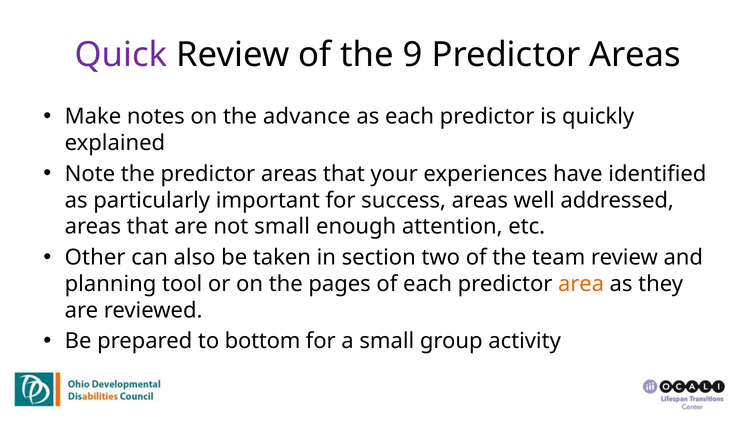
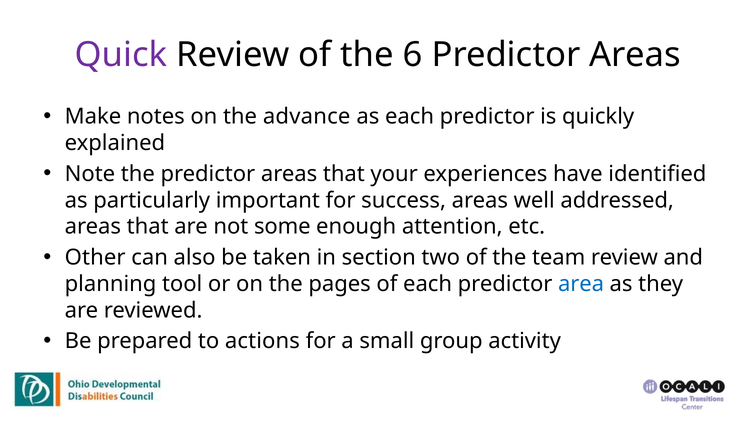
9: 9 -> 6
not small: small -> some
area colour: orange -> blue
bottom: bottom -> actions
